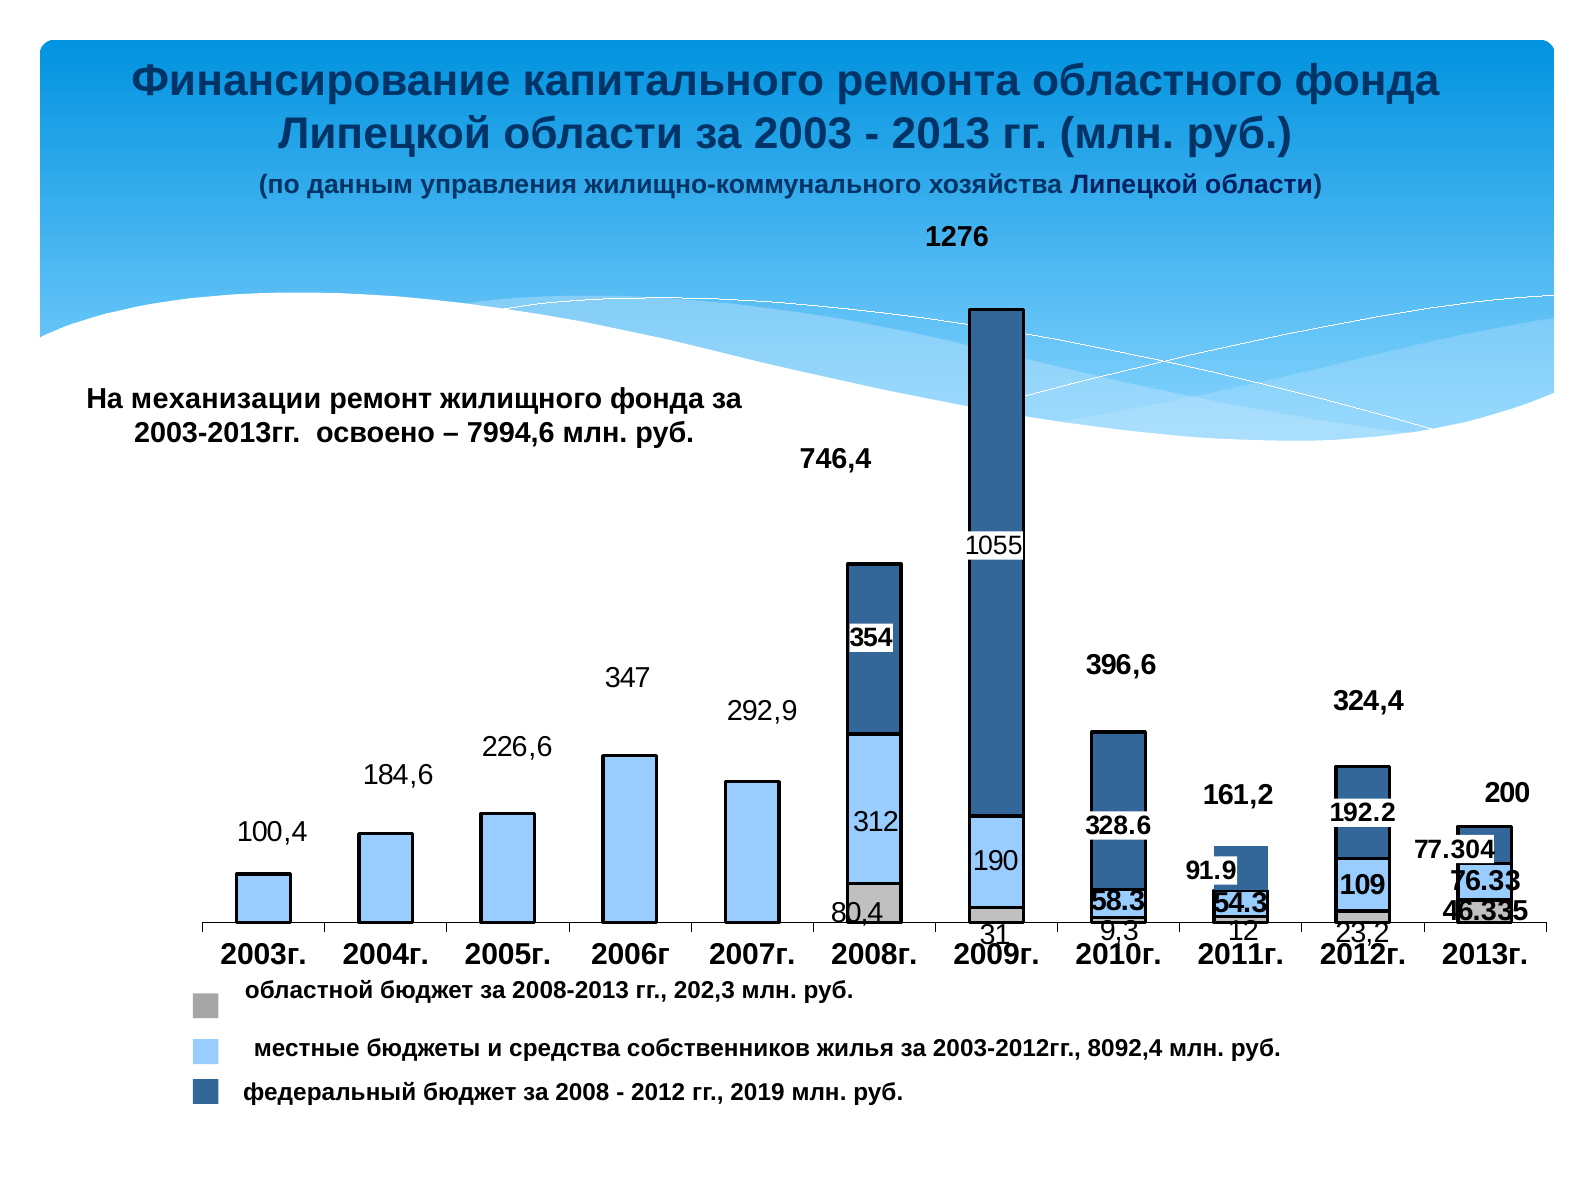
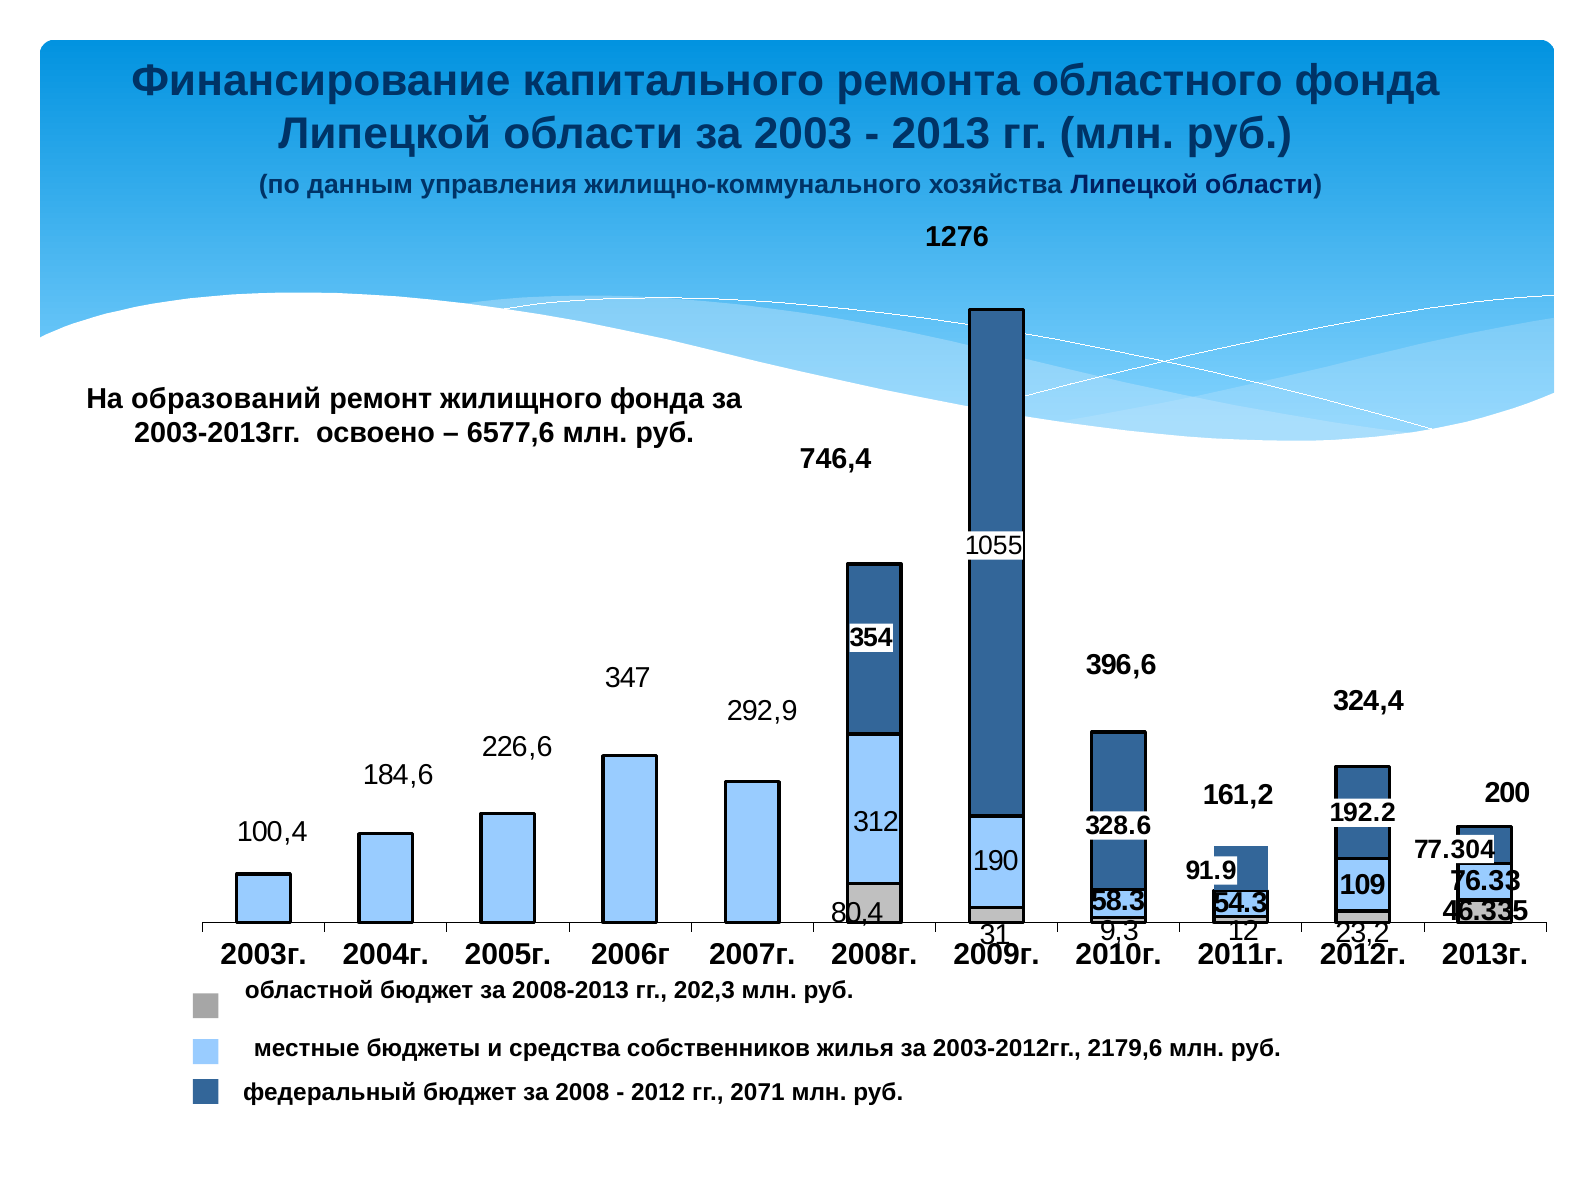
механизации: механизации -> образований
7994,6: 7994,6 -> 6577,6
8092,4: 8092,4 -> 2179,6
2019: 2019 -> 2071
